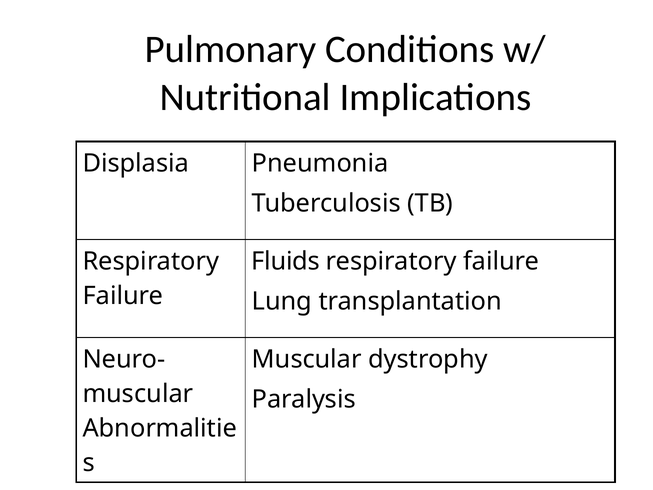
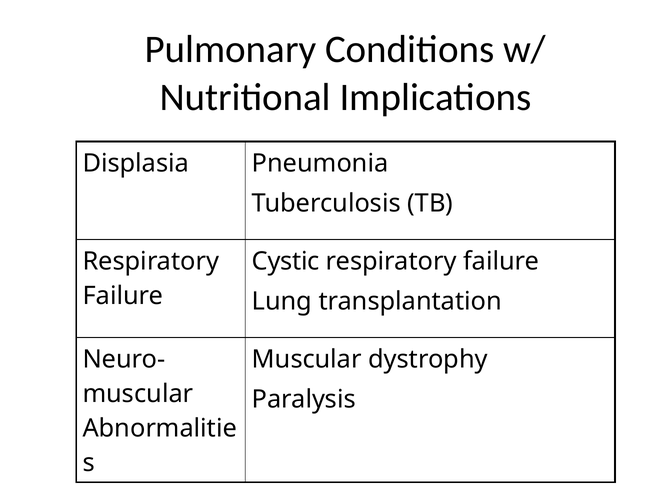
Fluids: Fluids -> Cystic
